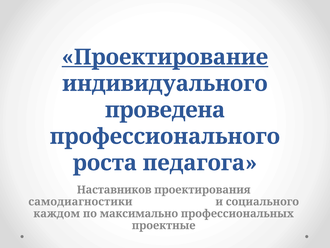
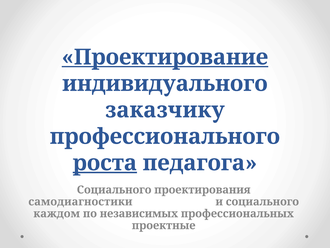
проведена: проведена -> заказчику
роста underline: none -> present
Наставников at (114, 189): Наставников -> Социального
максимально: максимально -> независимых
